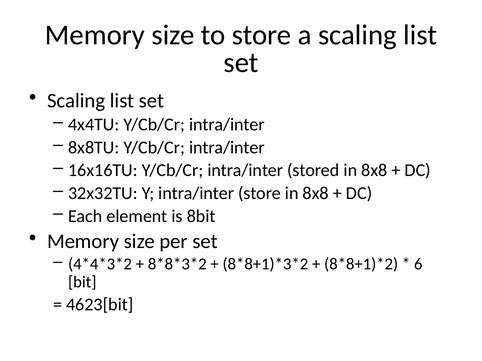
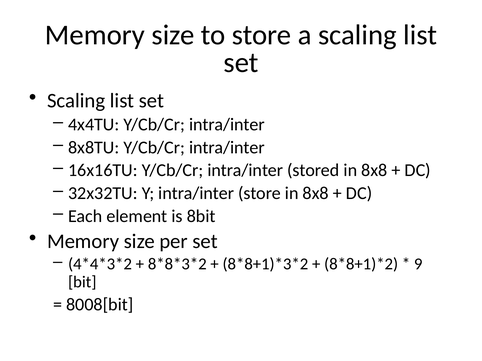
6: 6 -> 9
4623[bit: 4623[bit -> 8008[bit
